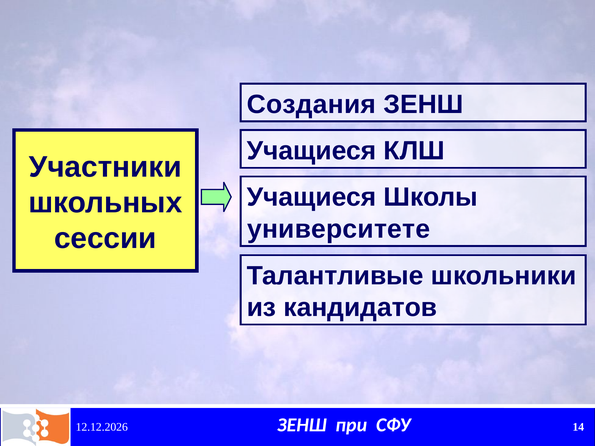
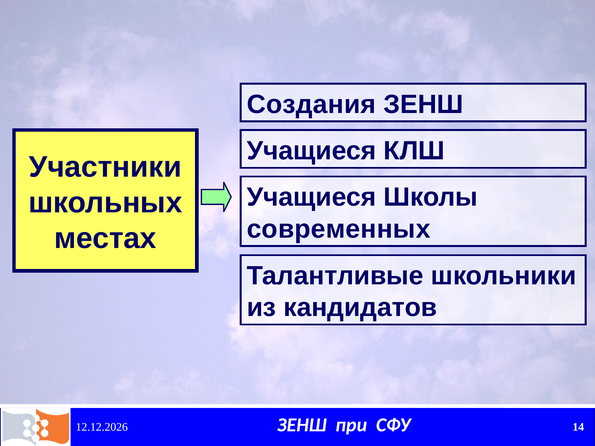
университете: университете -> современных
сессии: сессии -> местах
